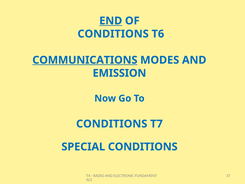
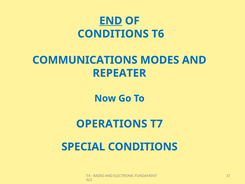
COMMUNICATIONS underline: present -> none
EMISSION: EMISSION -> REPEATER
CONDITIONS at (112, 124): CONDITIONS -> OPERATIONS
